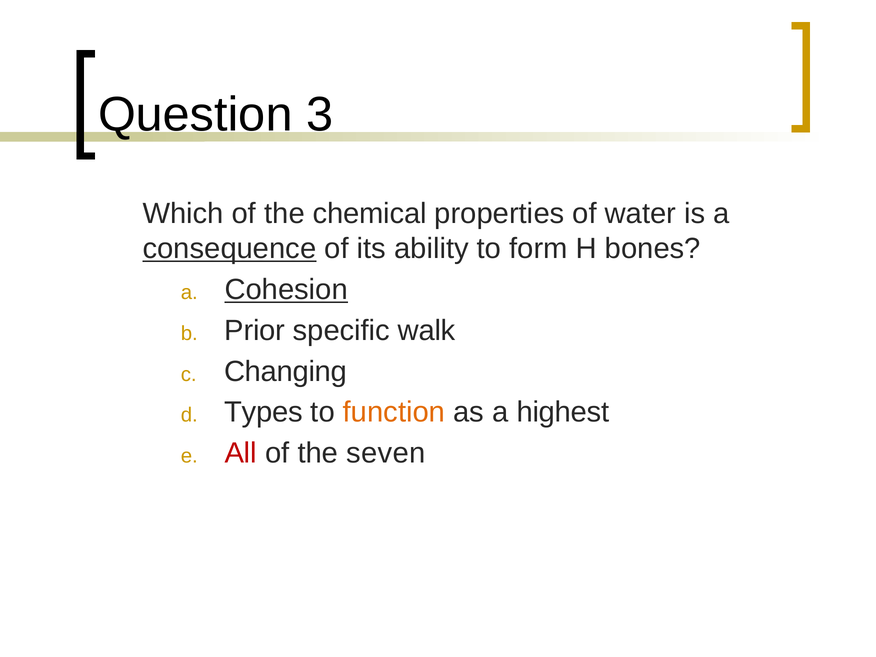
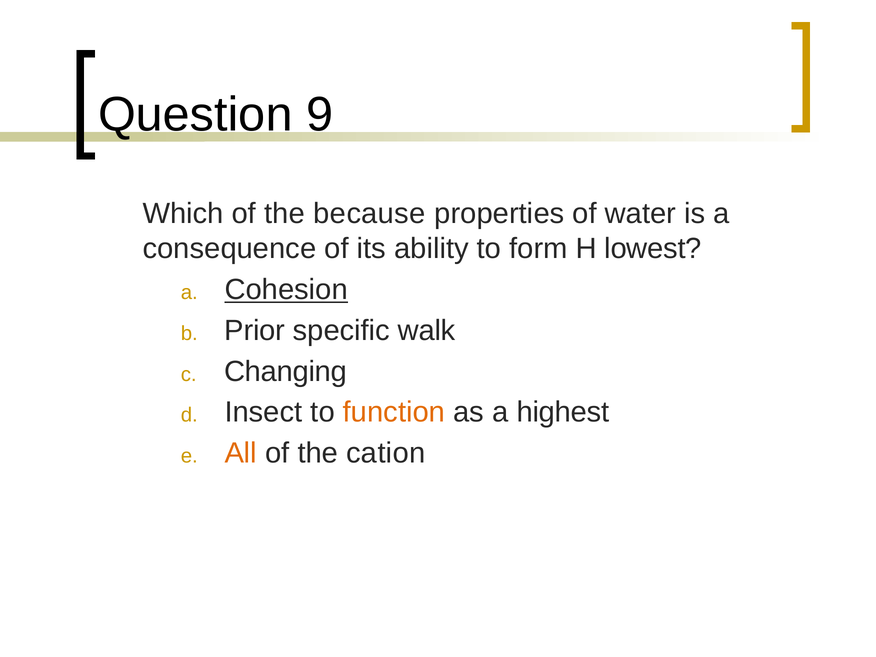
3: 3 -> 9
chemical: chemical -> because
consequence underline: present -> none
bones: bones -> lowest
Types: Types -> Insect
All colour: red -> orange
seven: seven -> cation
